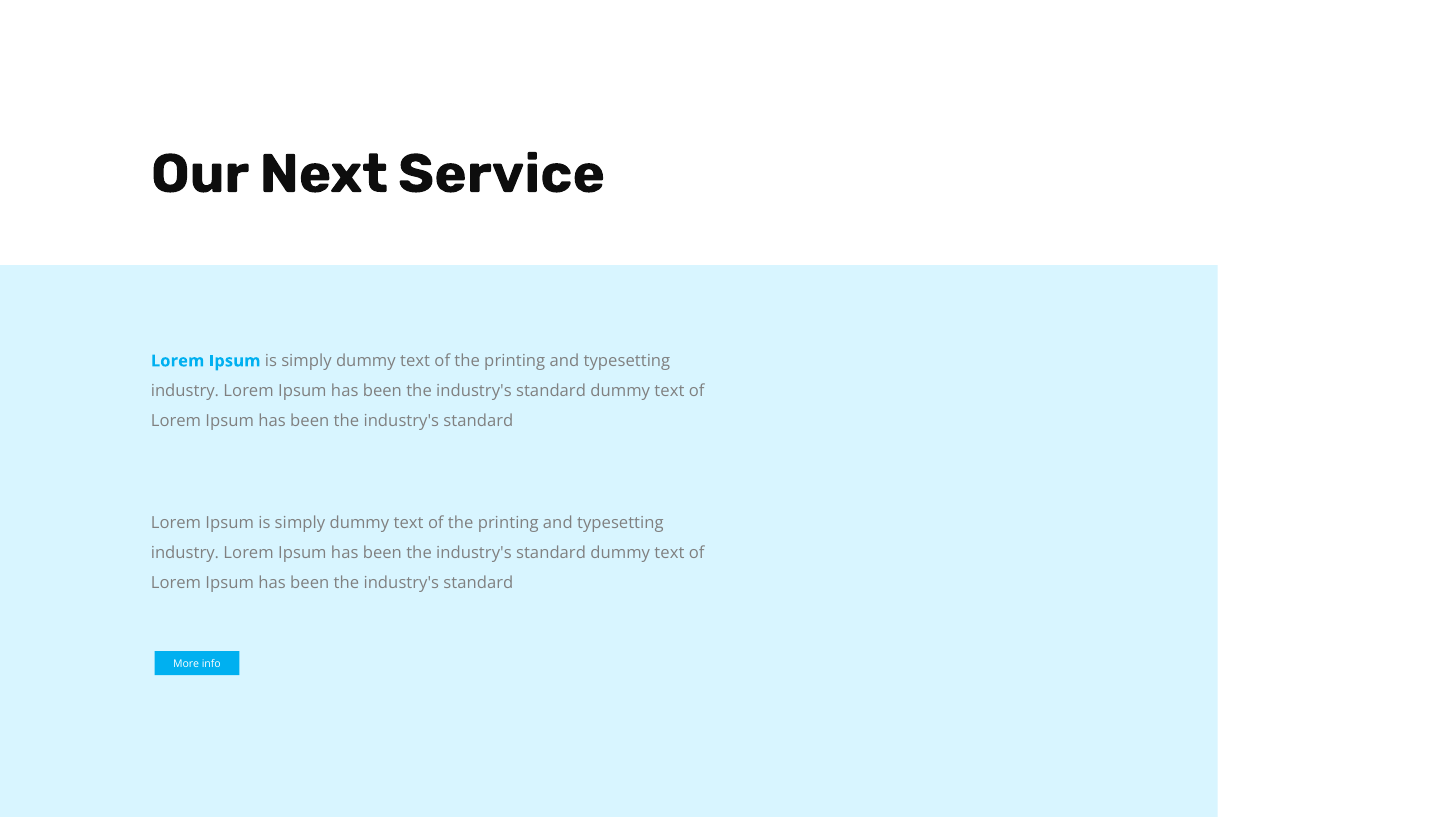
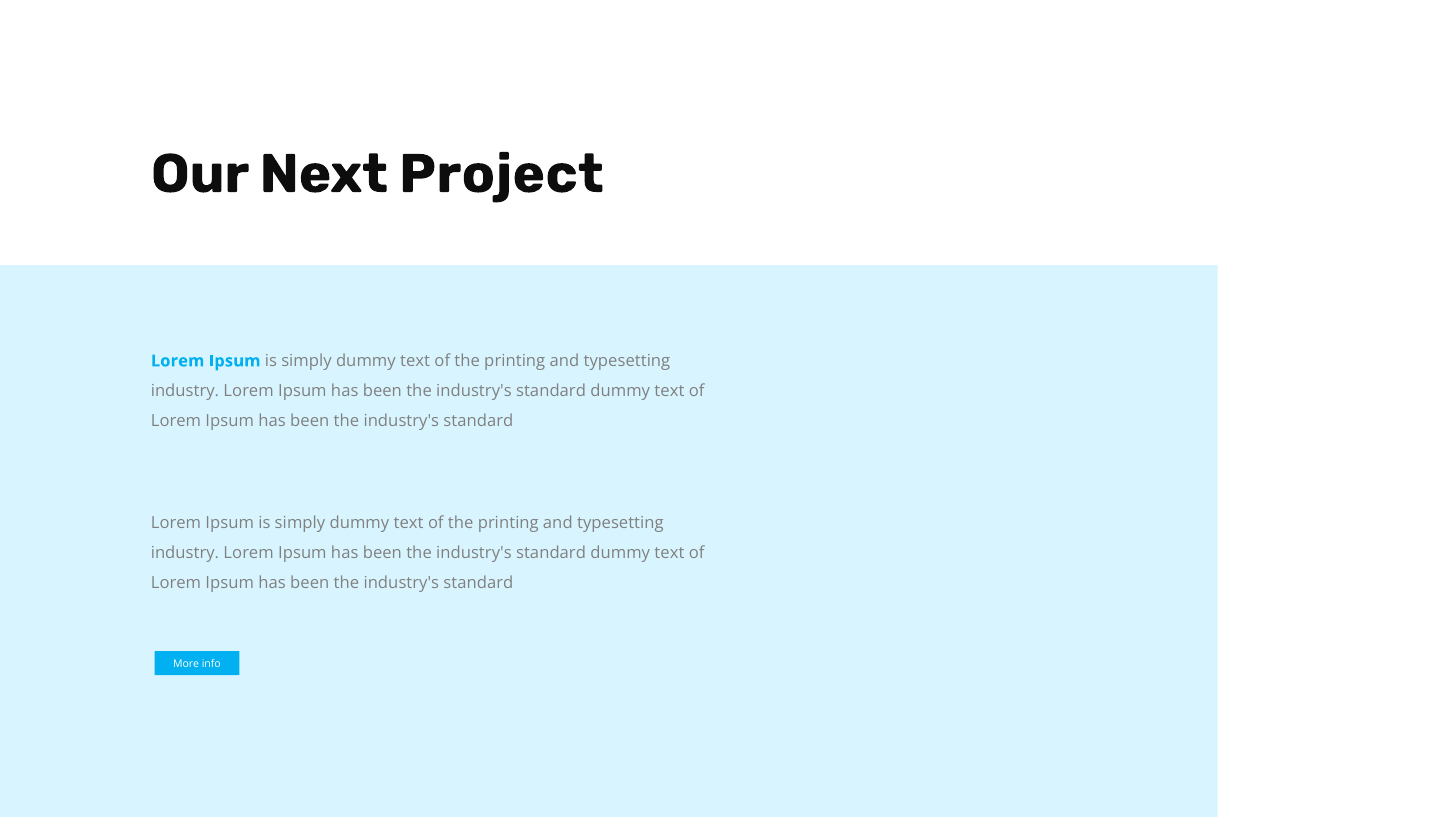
Service: Service -> Project
